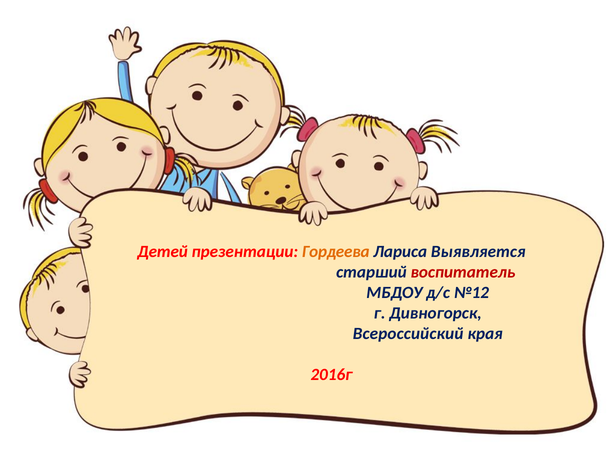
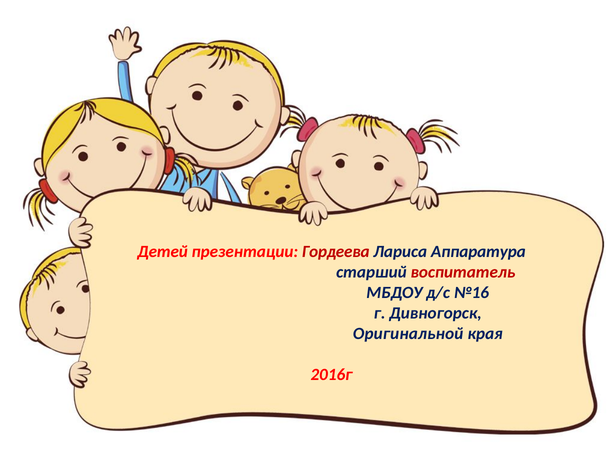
Гордеева colour: orange -> red
Выявляется: Выявляется -> Аппаратура
№12: №12 -> №16
Всероссийский: Всероссийский -> Оригинальной
